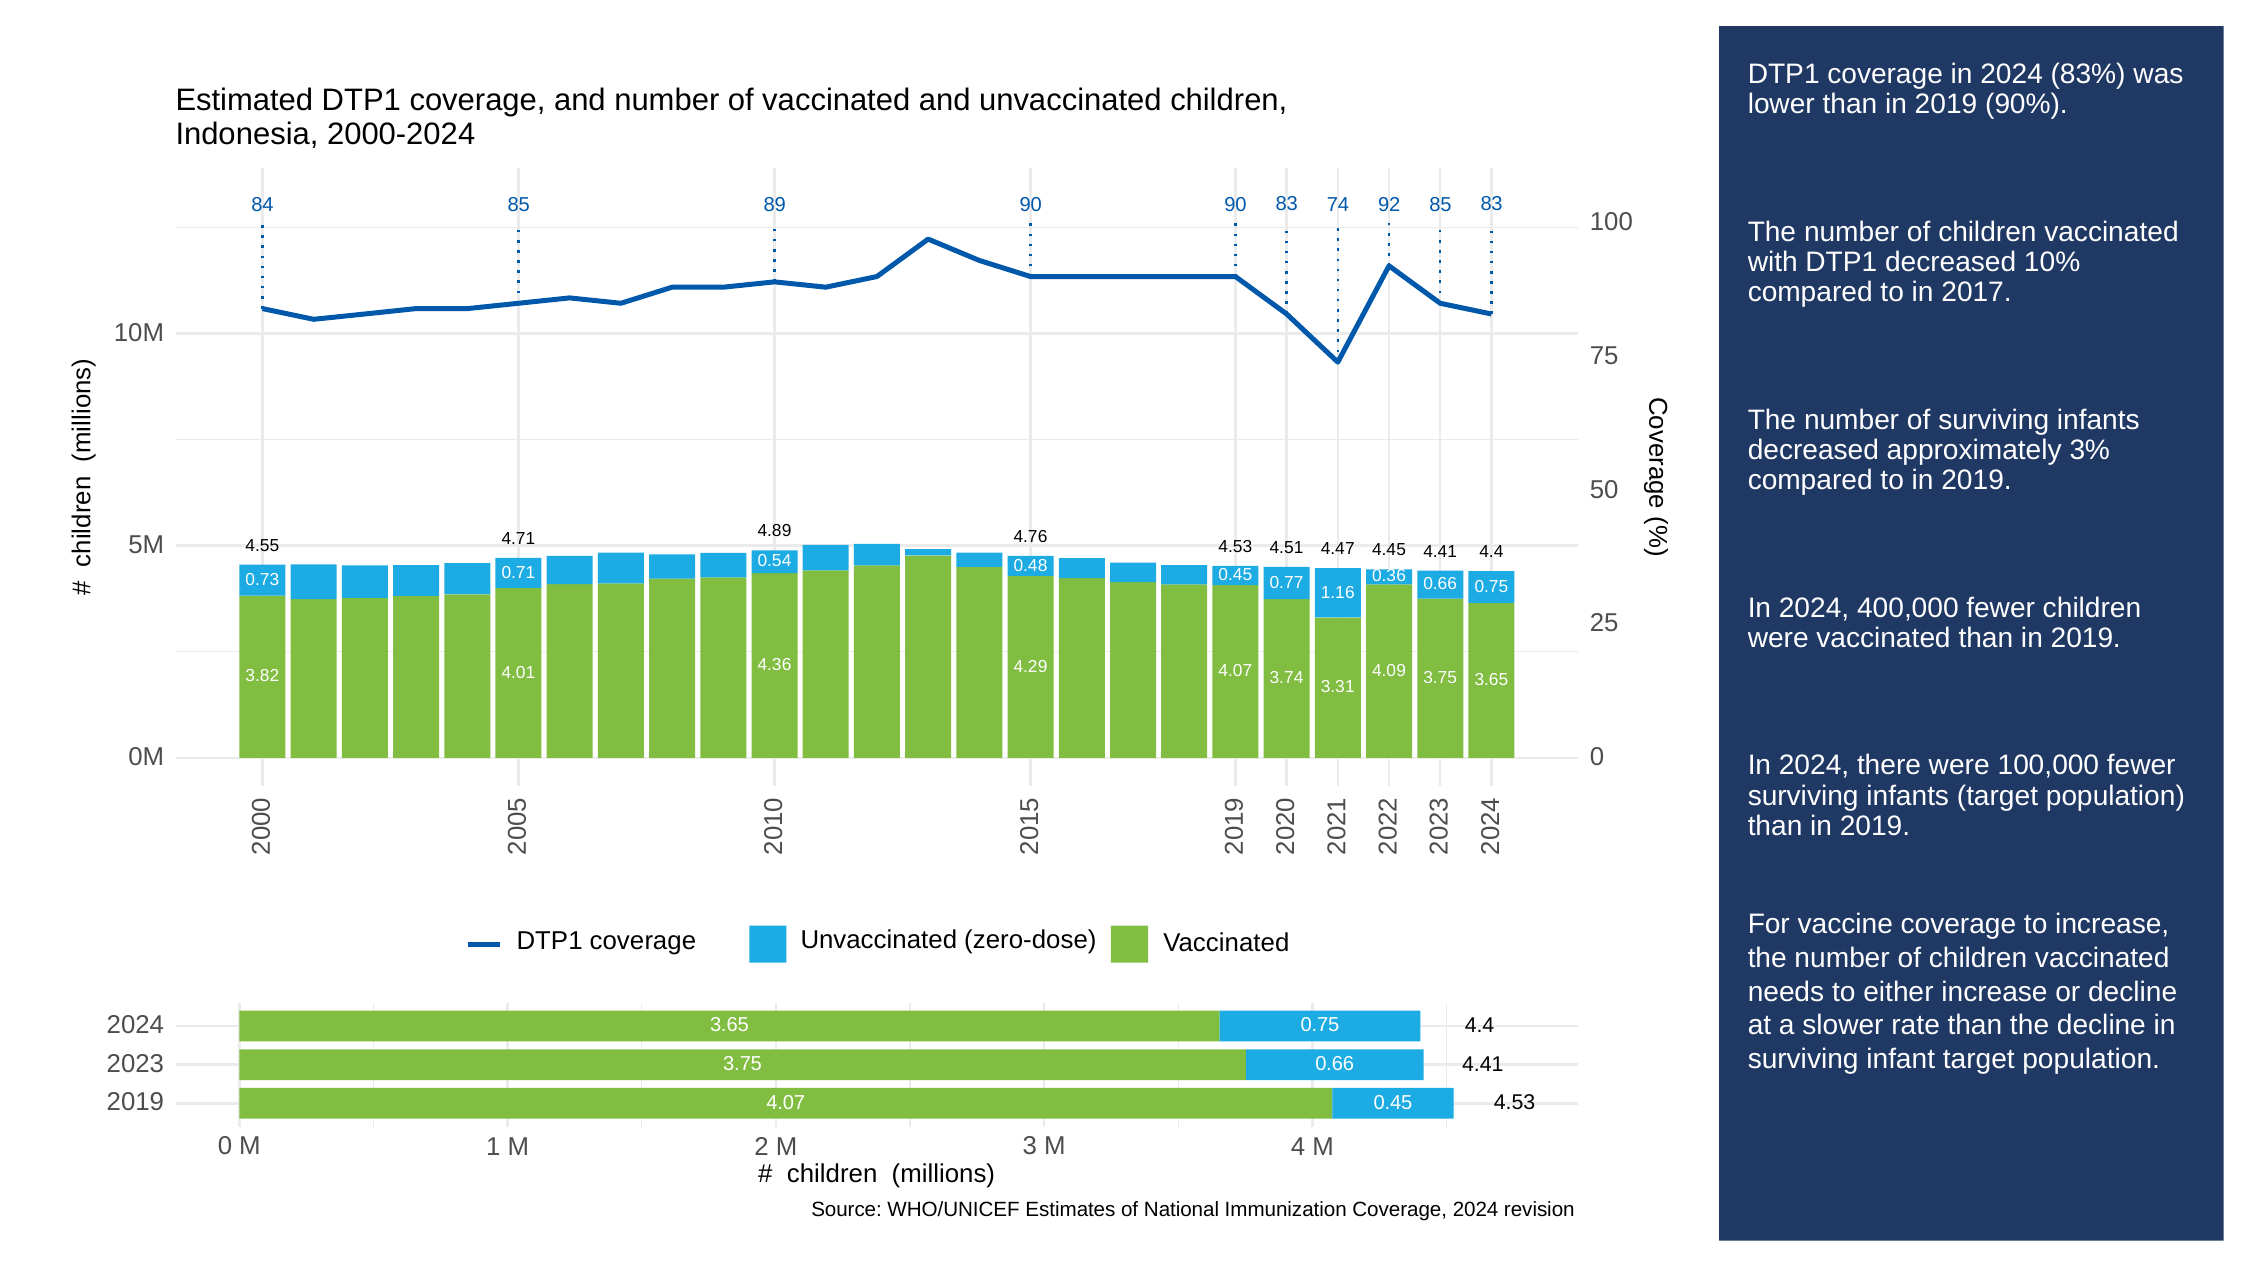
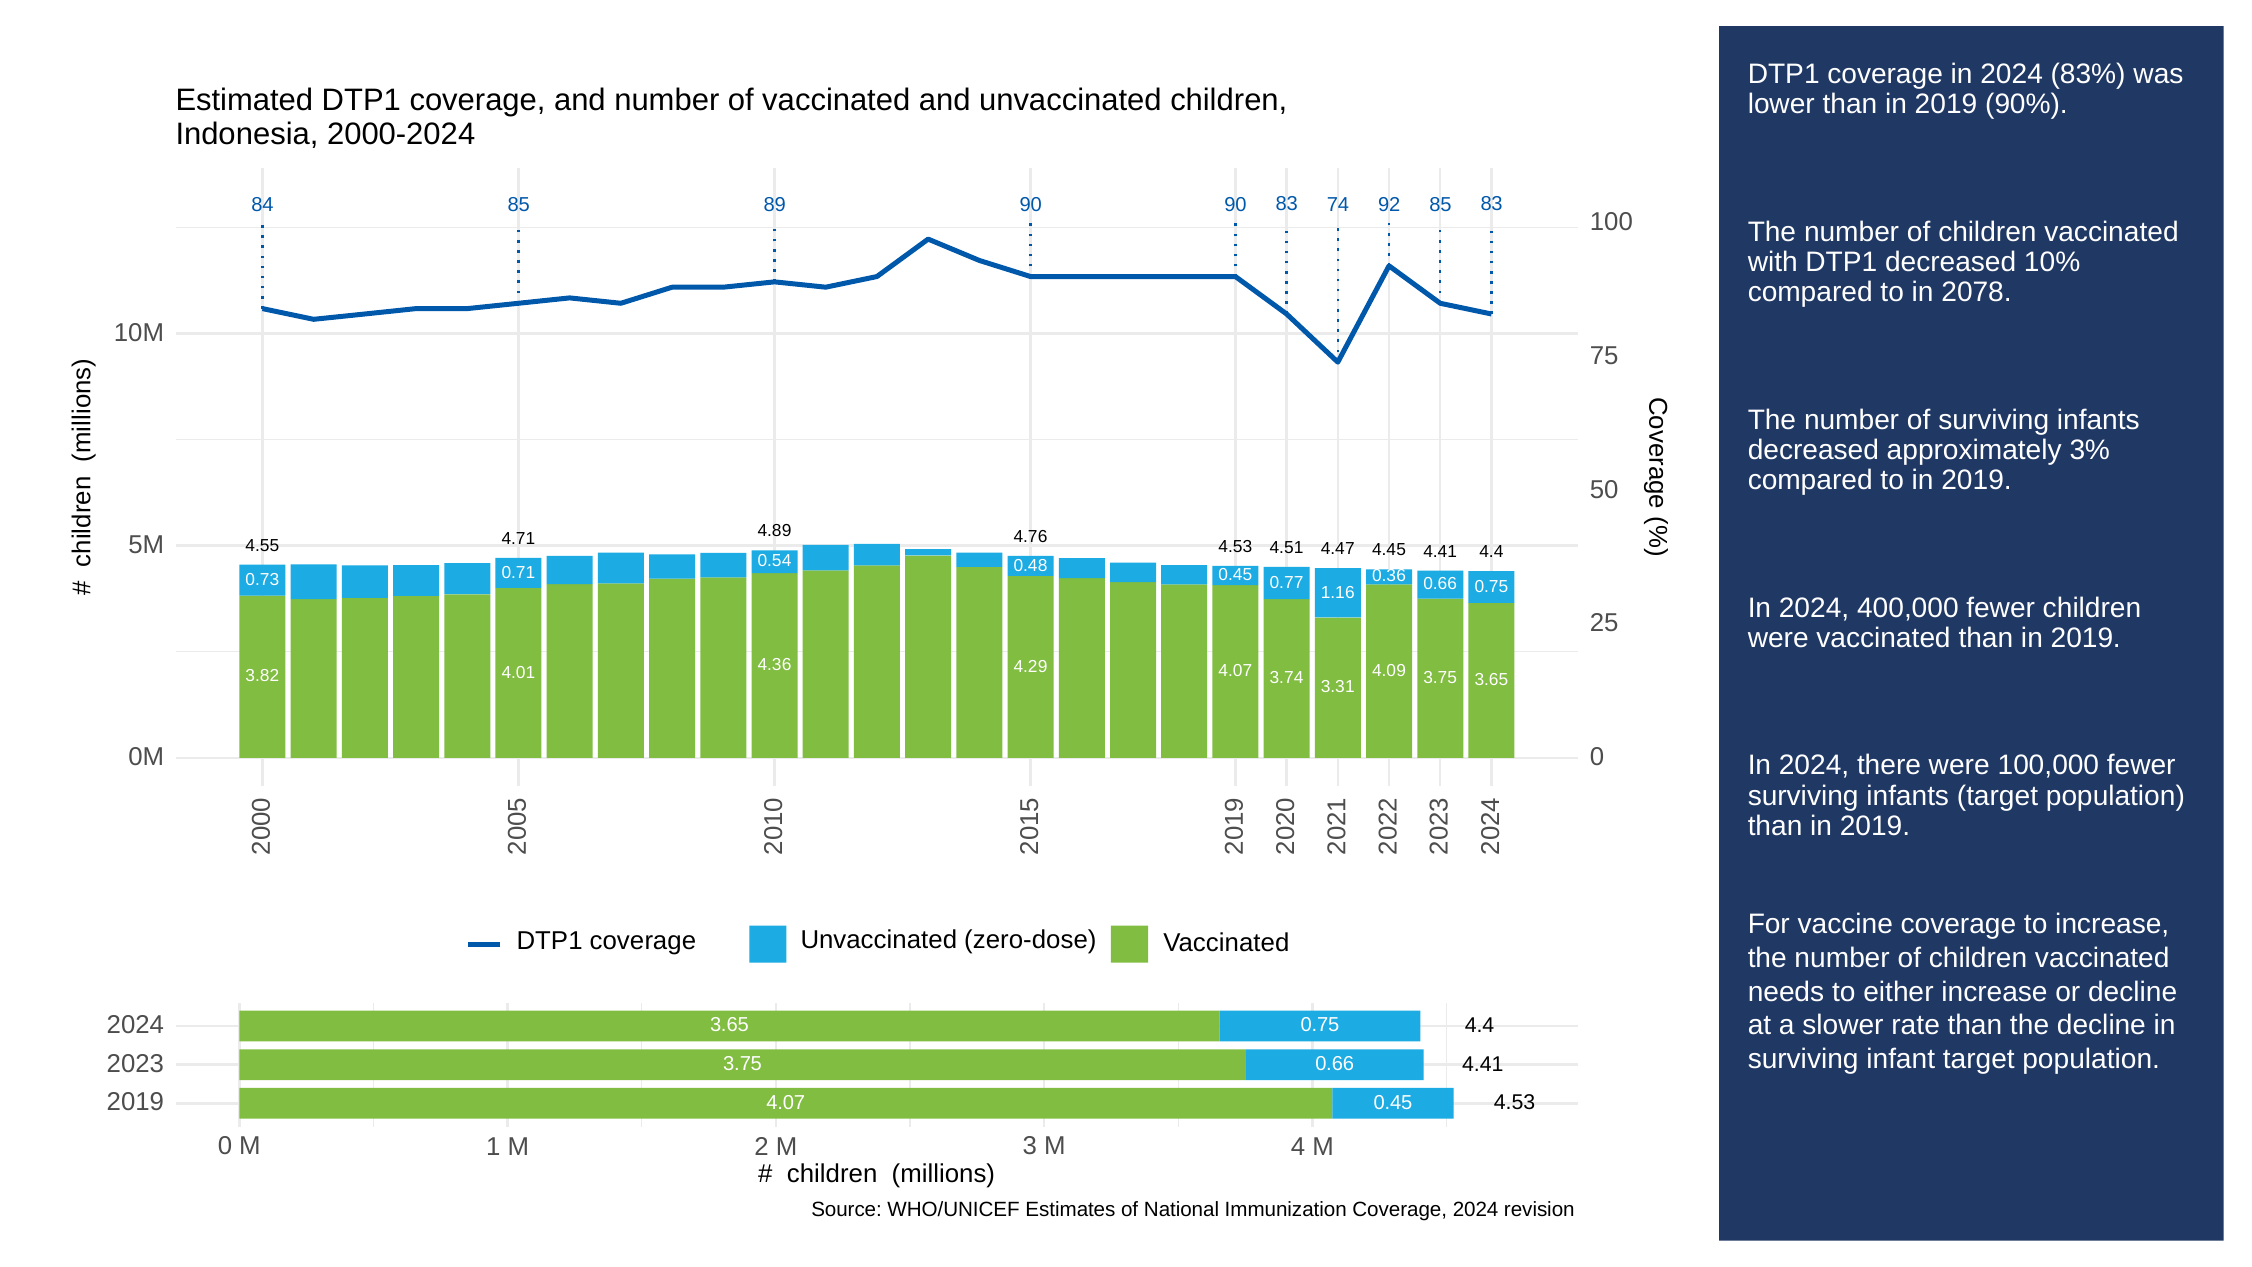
2017: 2017 -> 2078
